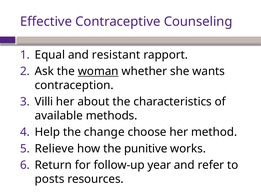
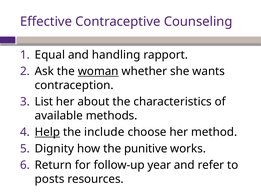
resistant: resistant -> handling
Villi: Villi -> List
Help underline: none -> present
change: change -> include
Relieve: Relieve -> Dignity
